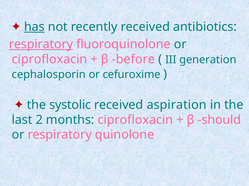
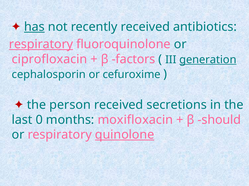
before: before -> factors
generation underline: none -> present
systolic: systolic -> person
aspiration: aspiration -> secretions
2: 2 -> 0
months ciprofloxacin: ciprofloxacin -> moxifloxacin
quinolone underline: none -> present
